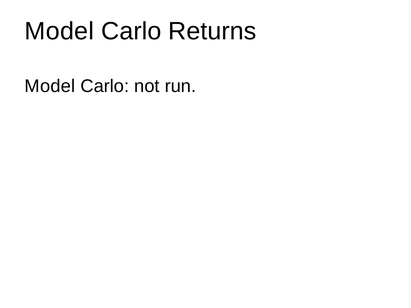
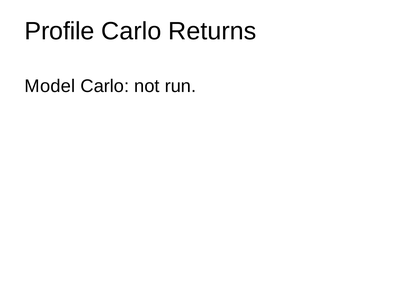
Model at (59, 31): Model -> Profile
